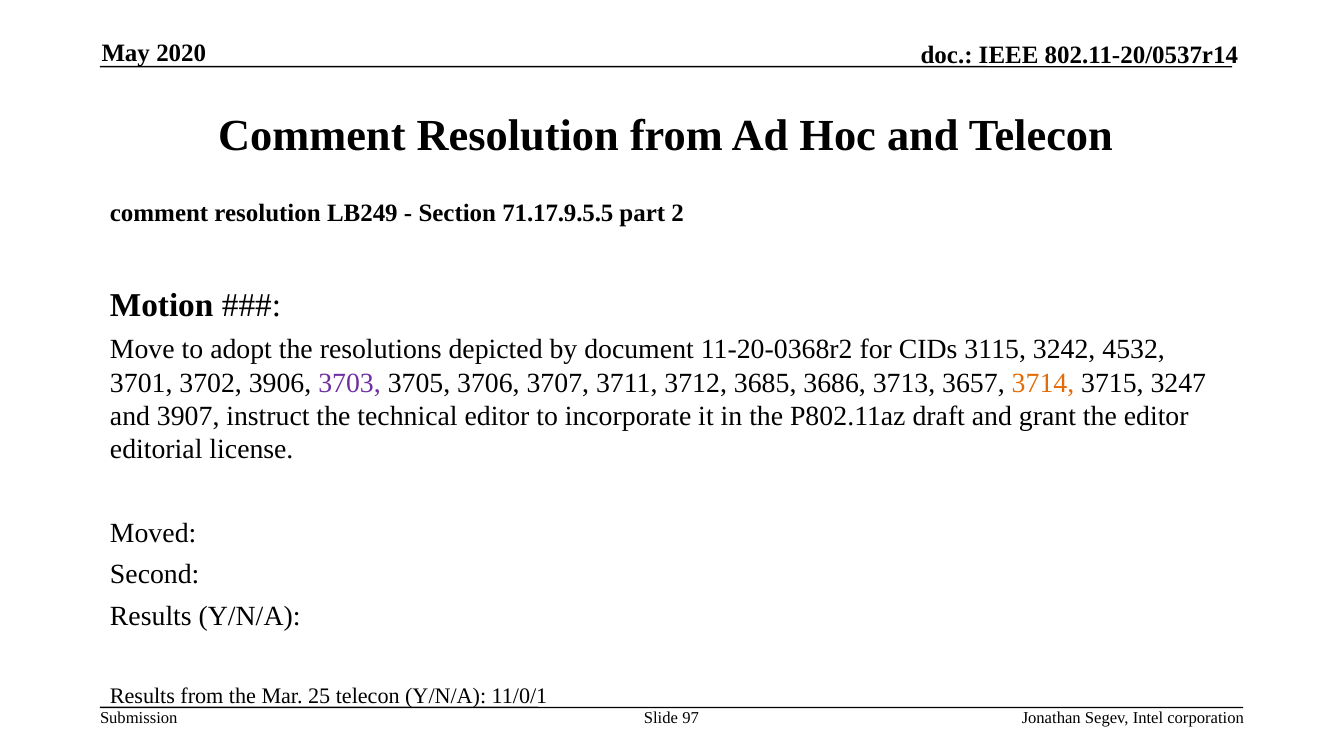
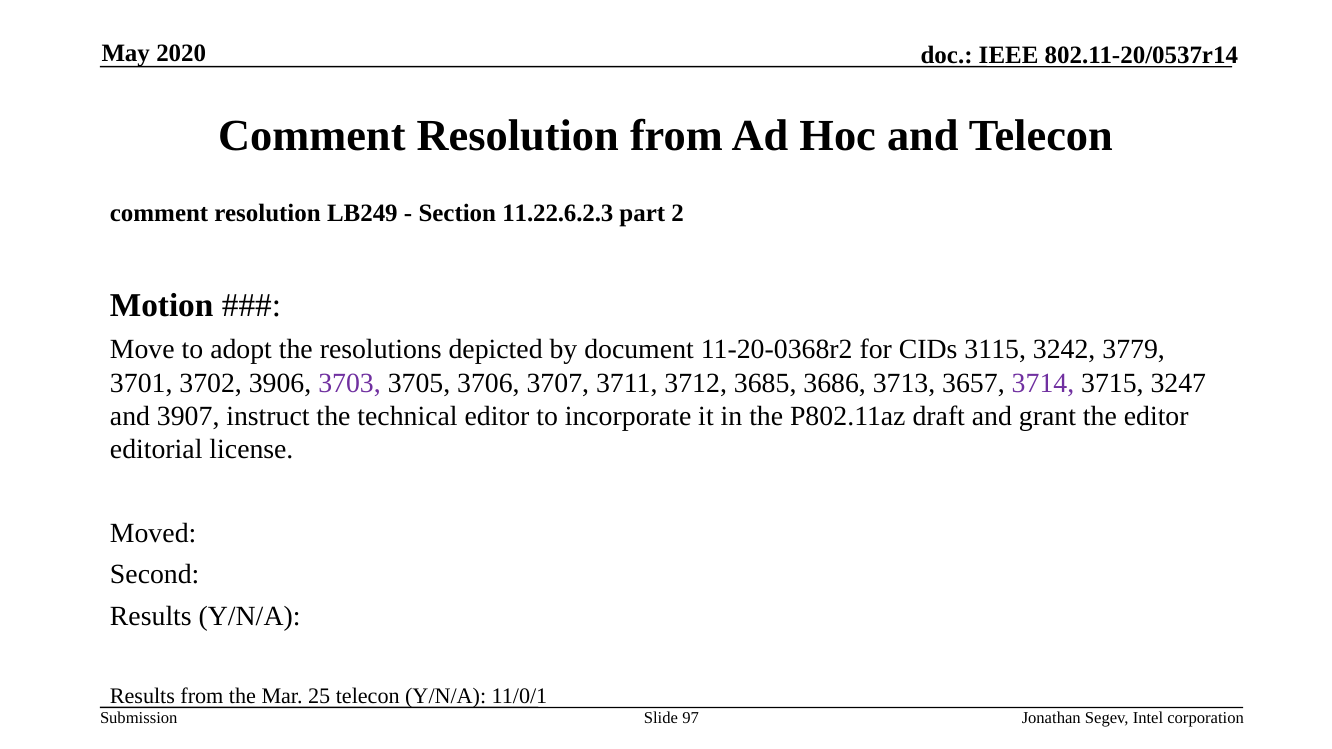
71.17.9.5.5: 71.17.9.5.5 -> 11.22.6.2.3
4532: 4532 -> 3779
3714 colour: orange -> purple
